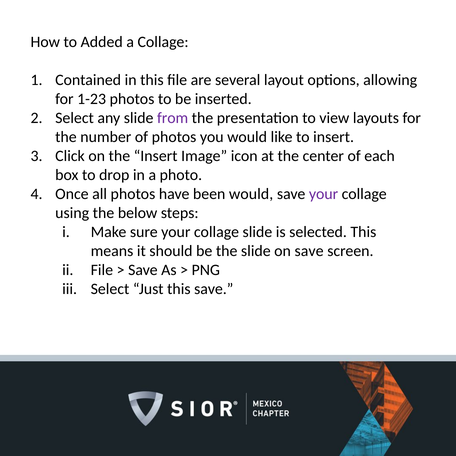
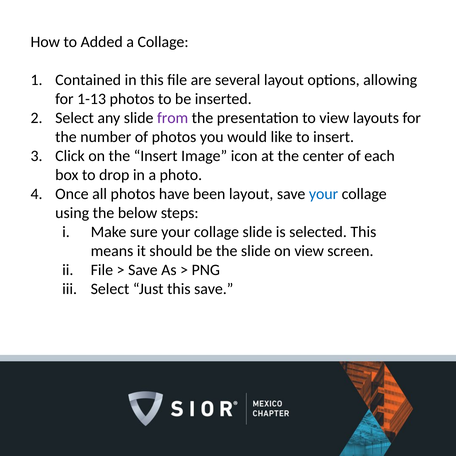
1-23: 1-23 -> 1-13
been would: would -> layout
your at (324, 194) colour: purple -> blue
on save: save -> view
